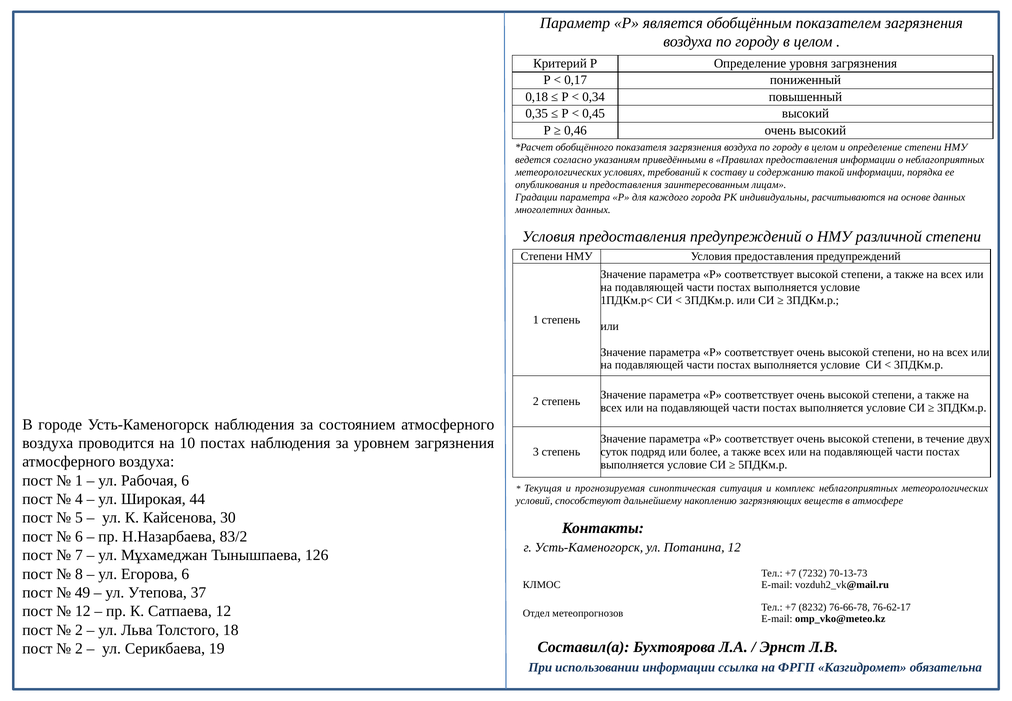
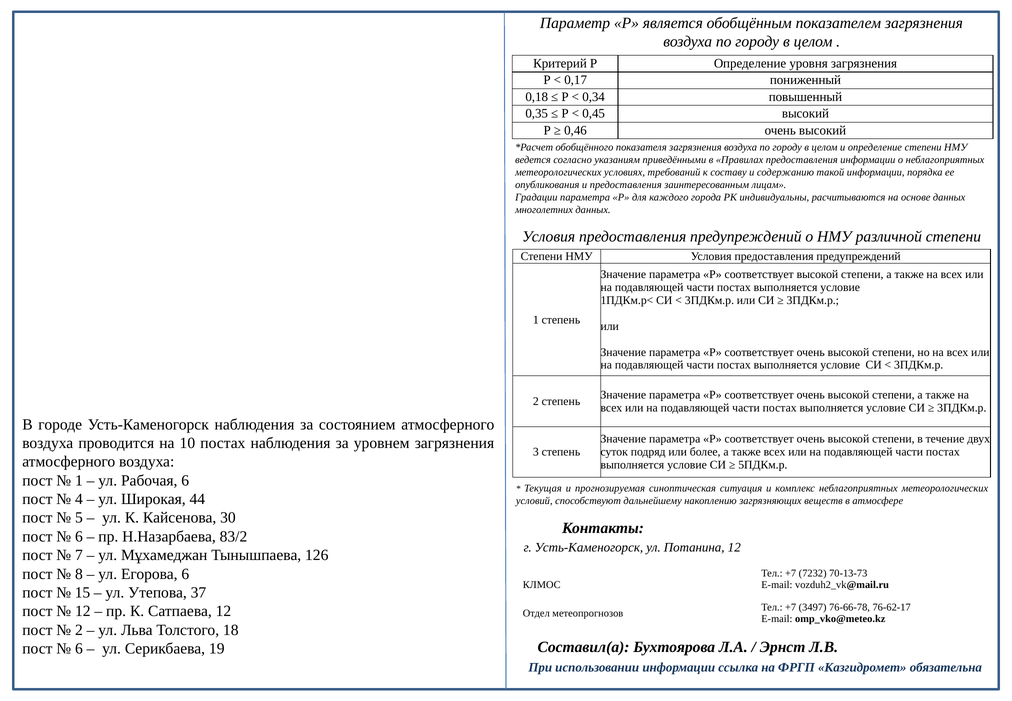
49: 49 -> 15
8232: 8232 -> 3497
2 at (79, 648): 2 -> 6
